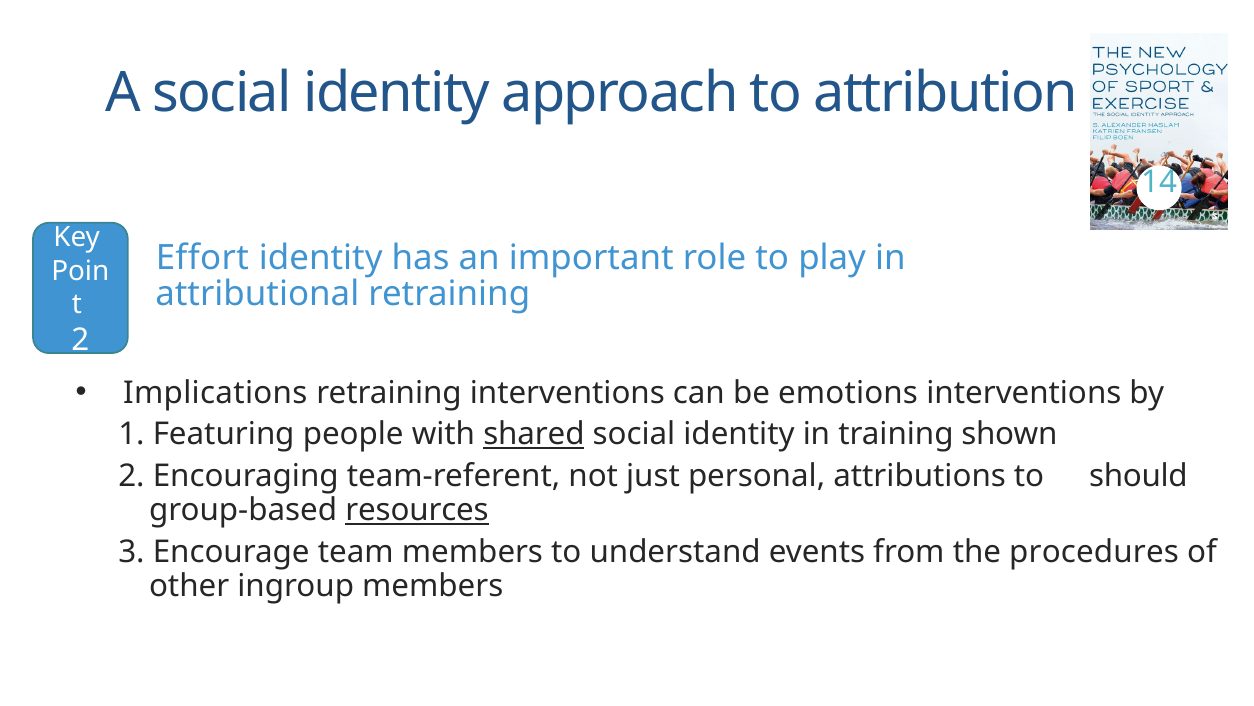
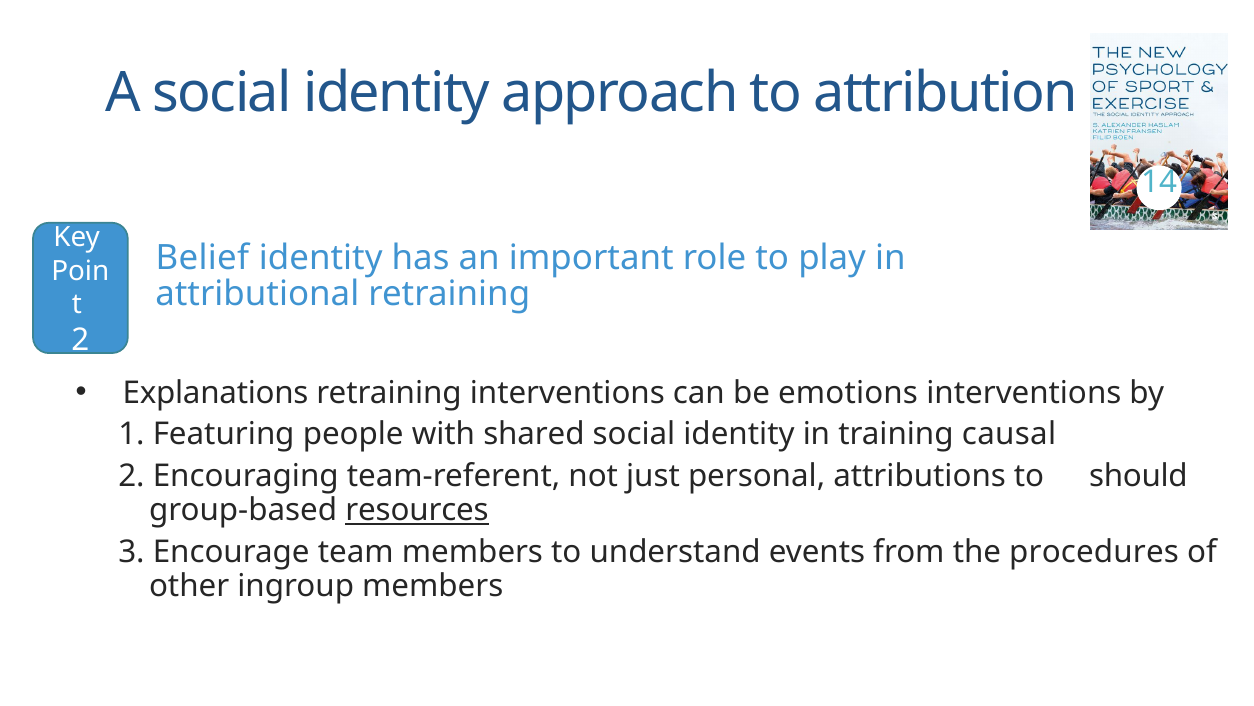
Effort: Effort -> Belief
Implications: Implications -> Explanations
shared underline: present -> none
shown: shown -> causal
